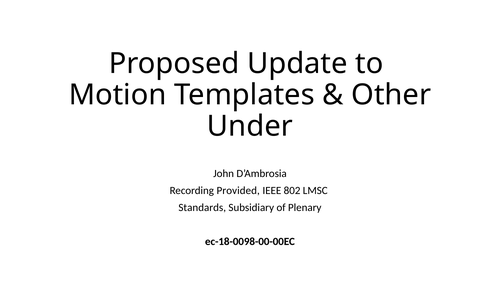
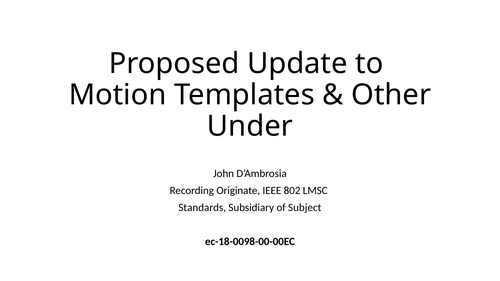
Provided: Provided -> Originate
Plenary: Plenary -> Subject
